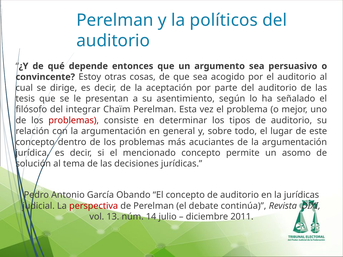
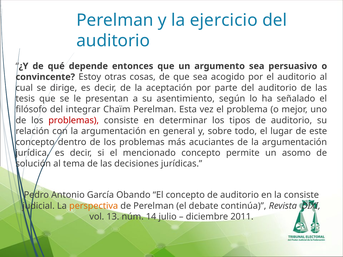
políticos: políticos -> ejercicio
la jurídicas: jurídicas -> consiste
perspectiva colour: red -> orange
